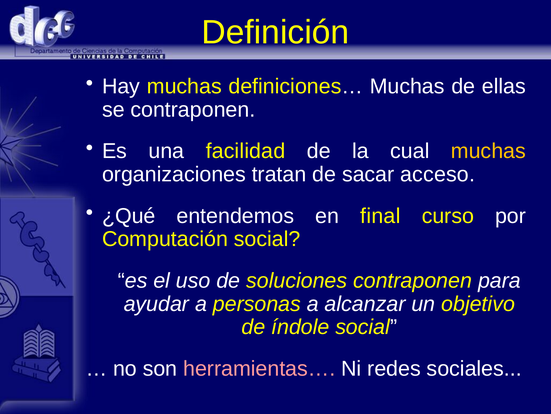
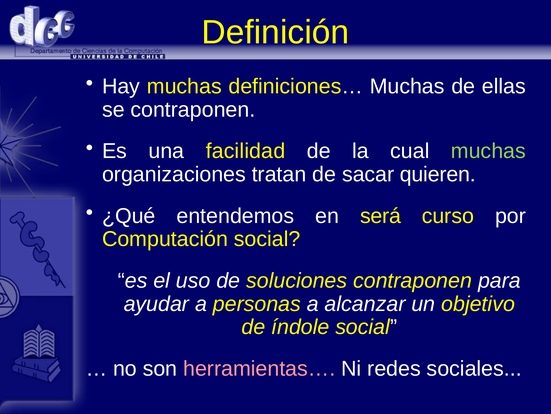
muchas at (488, 151) colour: yellow -> light green
acceso: acceso -> quieren
final: final -> será
